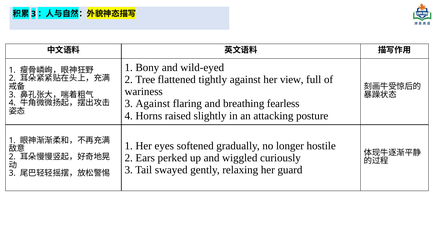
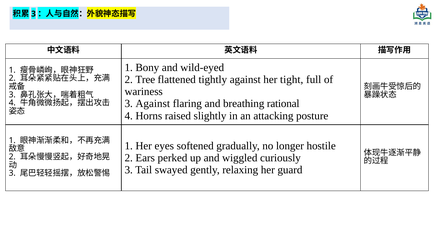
view: view -> tight
fearless: fearless -> rational
